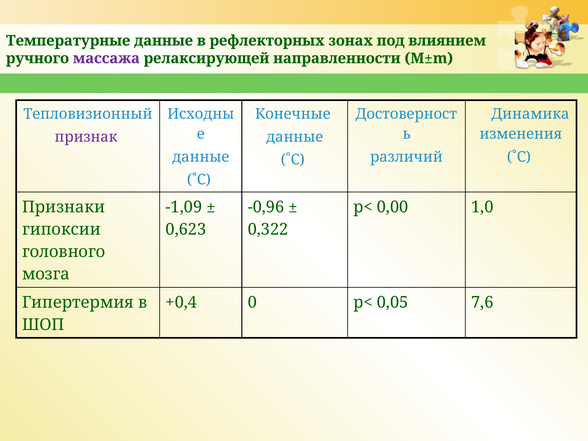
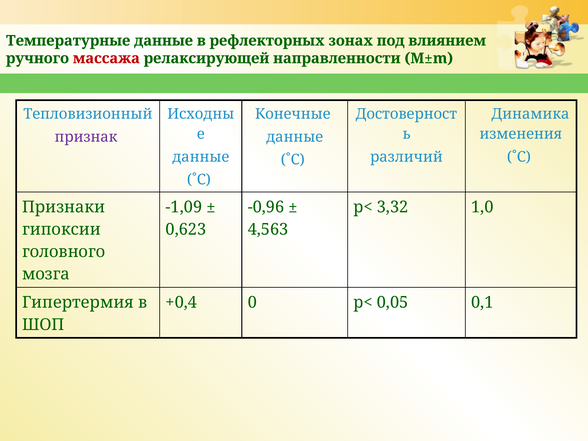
массажа colour: purple -> red
0,00: 0,00 -> 3,32
0,322: 0,322 -> 4,563
7,6: 7,6 -> 0,1
